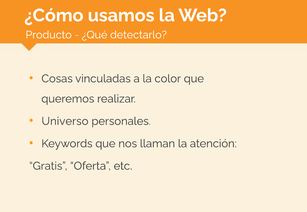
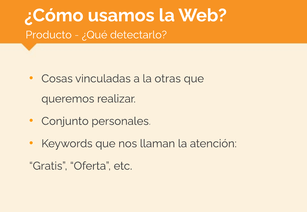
color: color -> otras
Universo: Universo -> Conjunto
